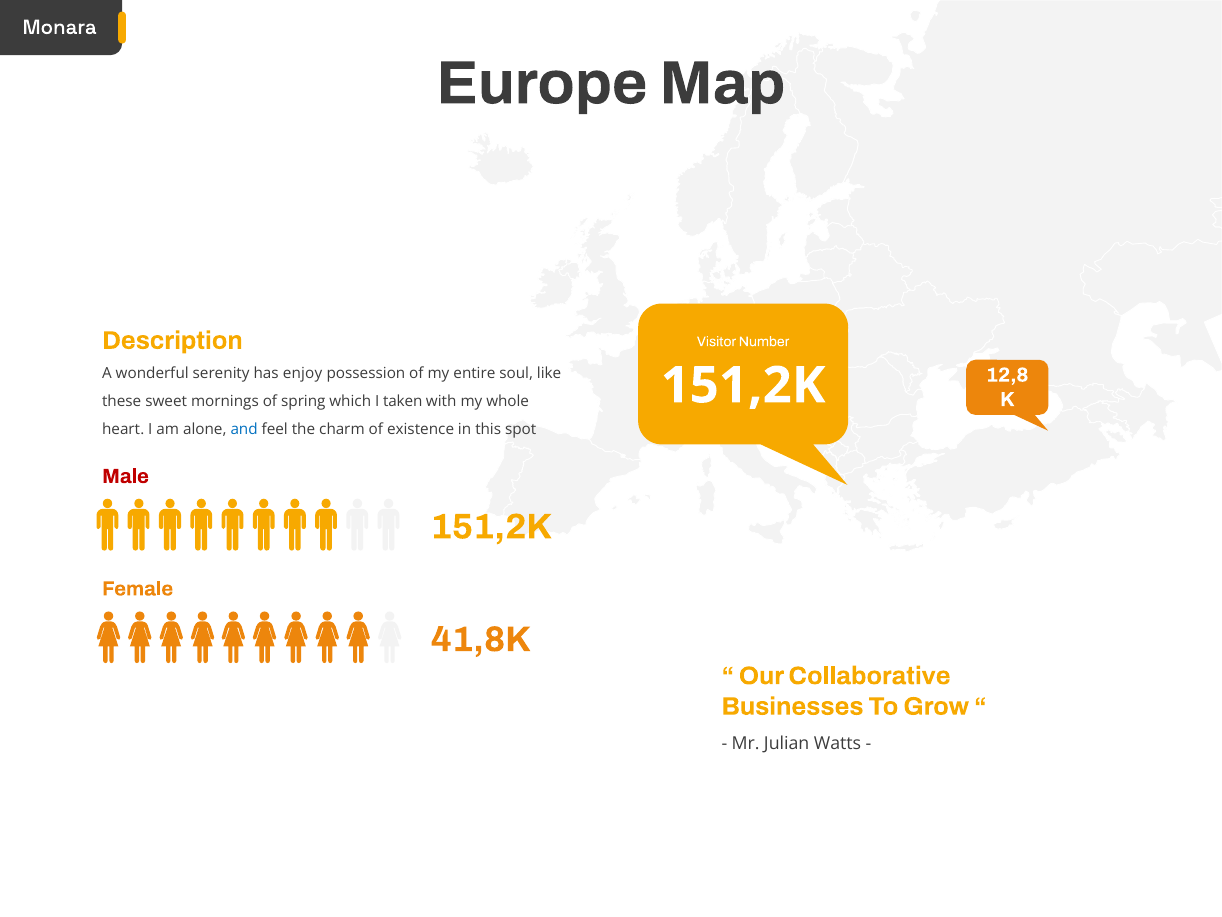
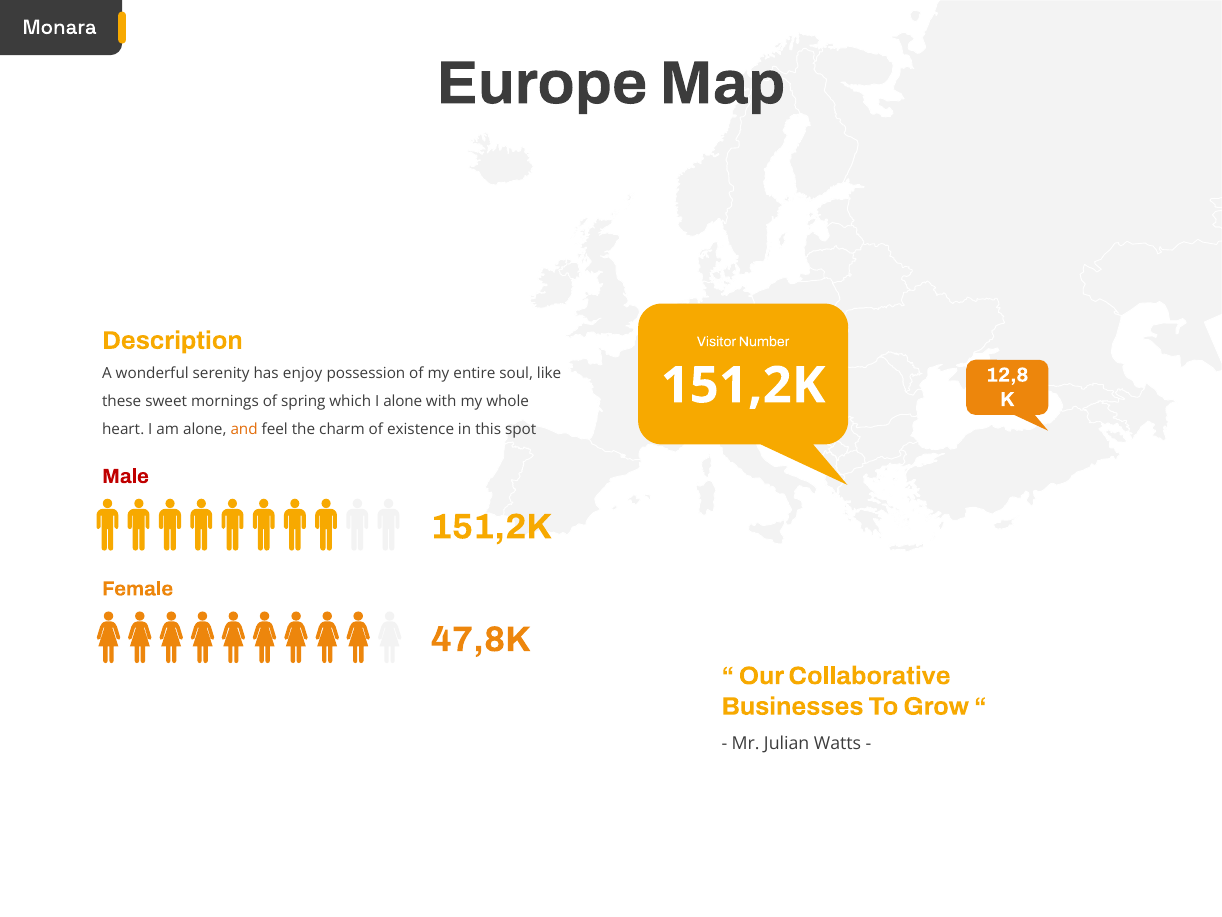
I taken: taken -> alone
and colour: blue -> orange
41,8K: 41,8K -> 47,8K
